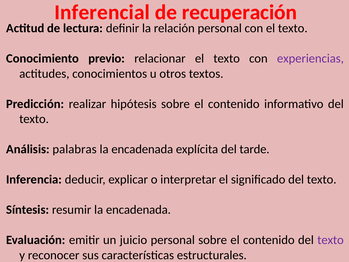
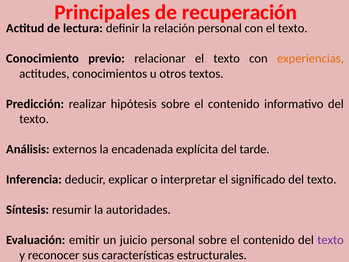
Inferencial: Inferencial -> Principales
experiencias colour: purple -> orange
palabras: palabras -> externos
resumir la encadenada: encadenada -> autoridades
